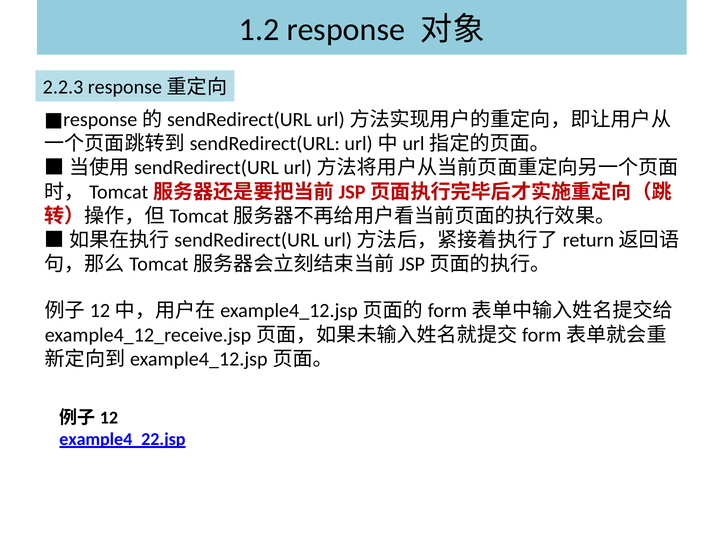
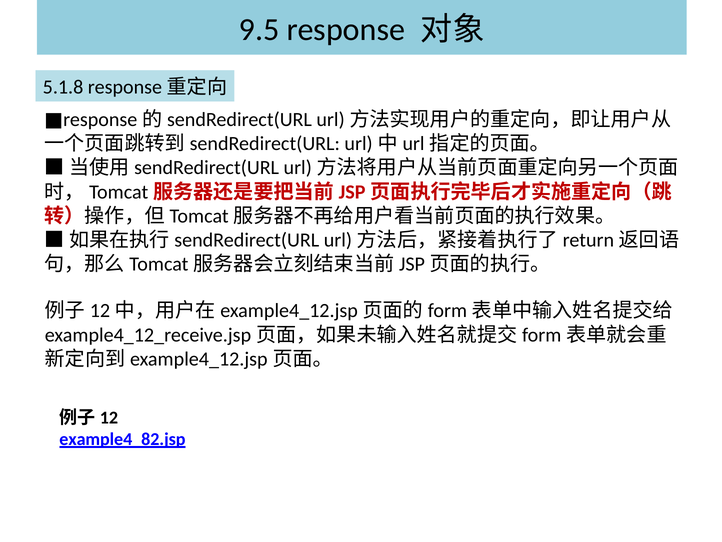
1.2: 1.2 -> 9.5
2.2.3: 2.2.3 -> 5.1.8
example4_22.jsp: example4_22.jsp -> example4_82.jsp
